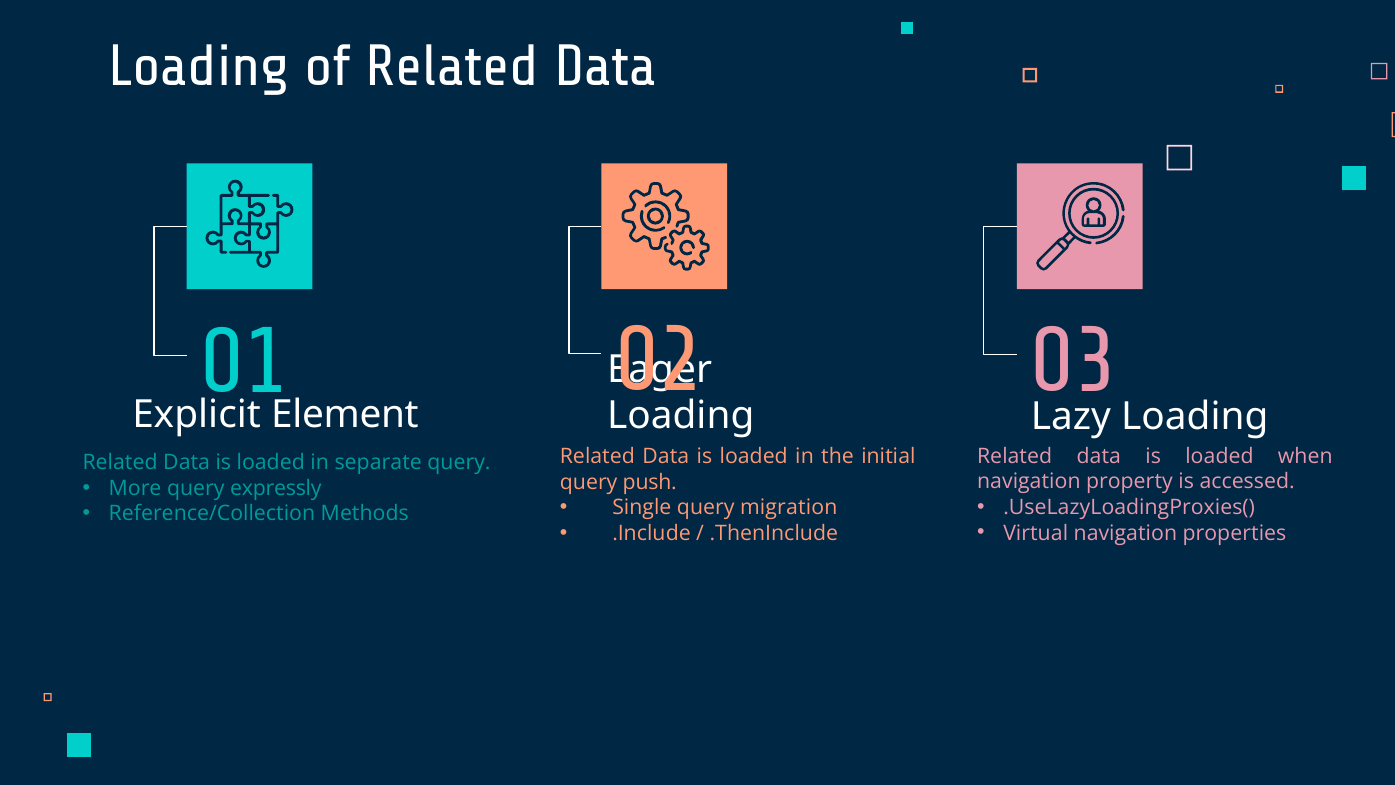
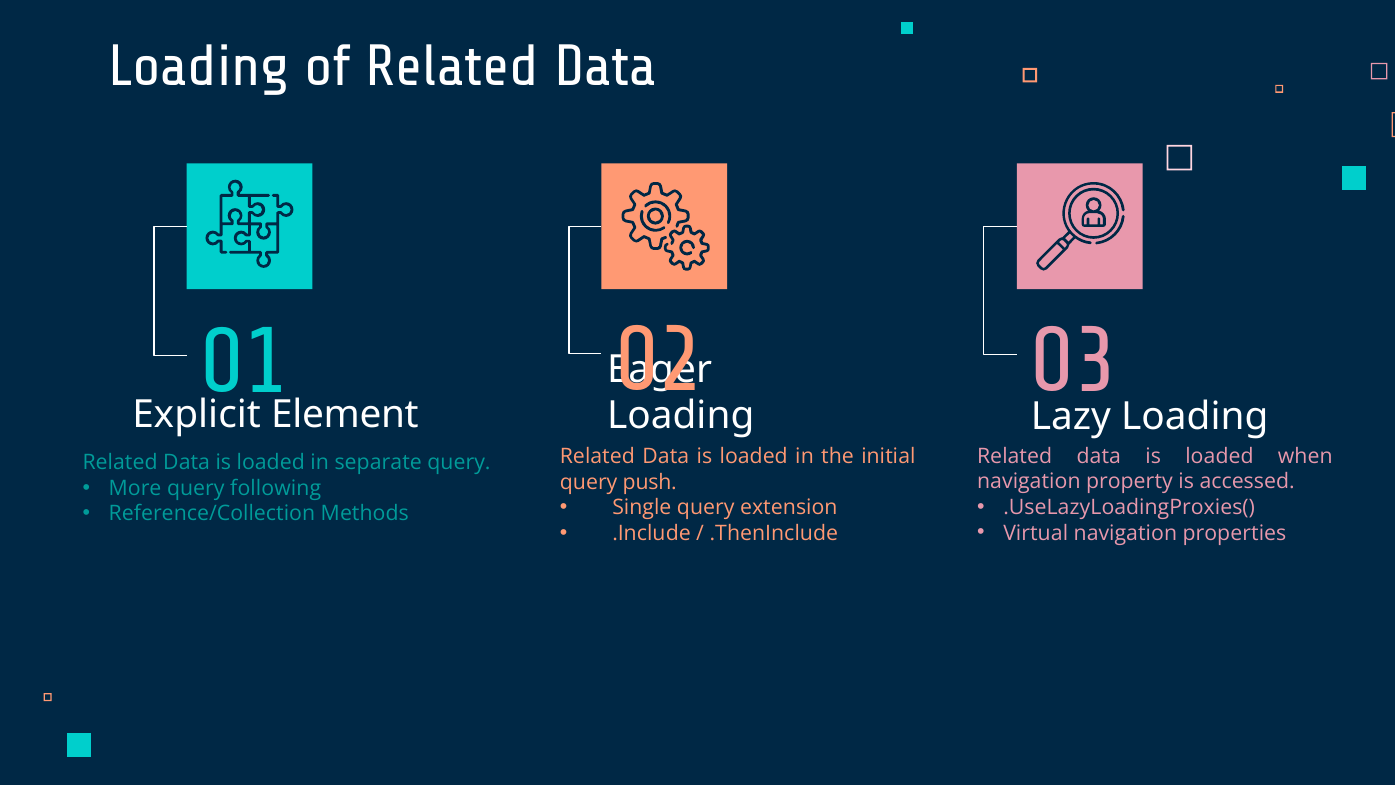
expressly: expressly -> following
migration: migration -> extension
